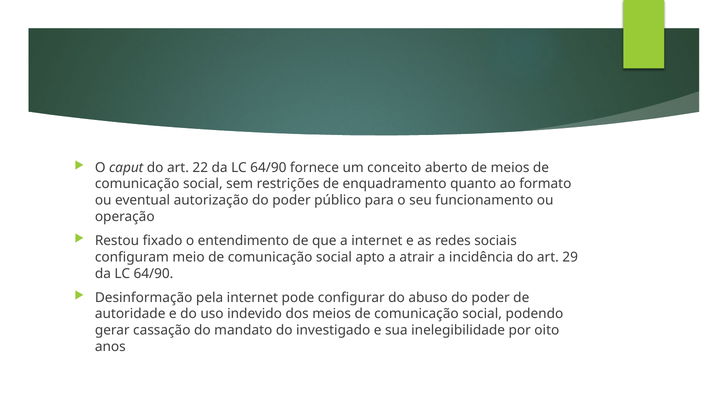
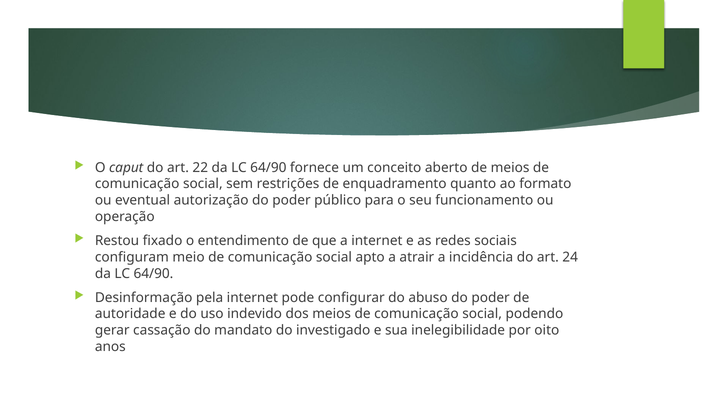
29: 29 -> 24
